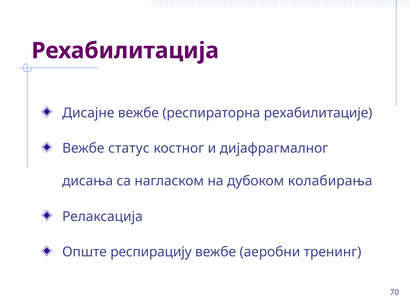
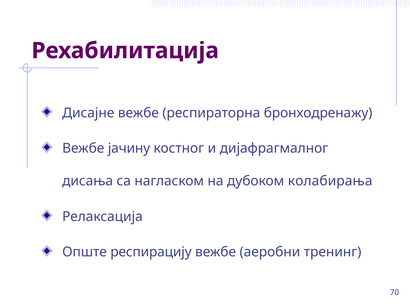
рехабилитације: рехабилитације -> бронходренажу
статус: статус -> јачину
